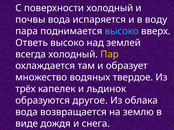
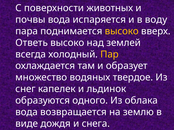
поверхности холодный: холодный -> животных
высоко at (122, 31) colour: light blue -> yellow
трёх: трёх -> снег
другое: другое -> одного
